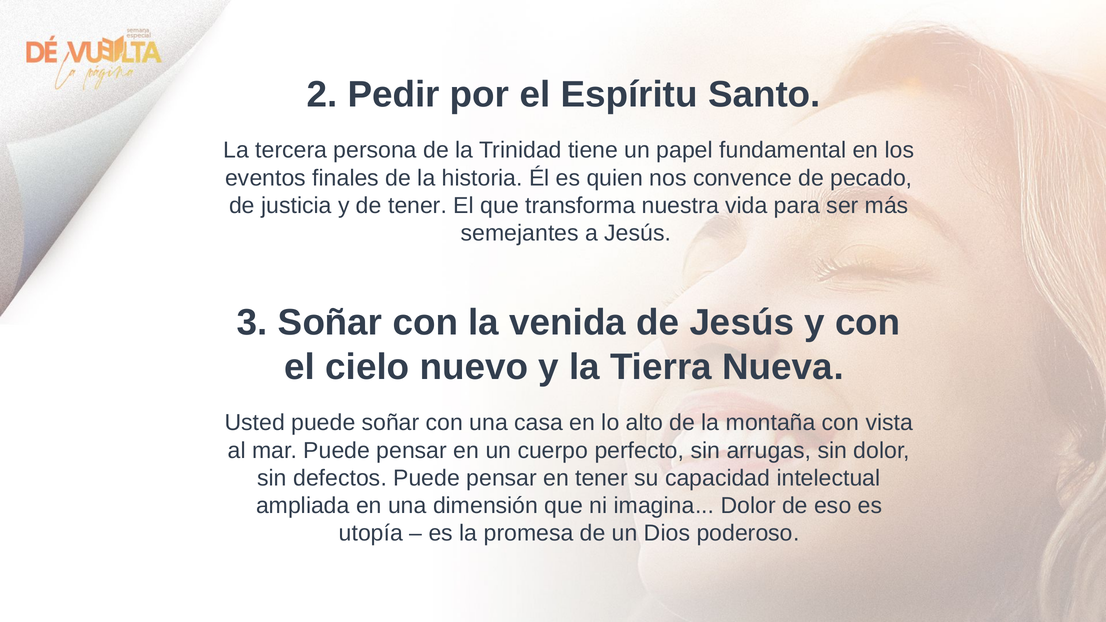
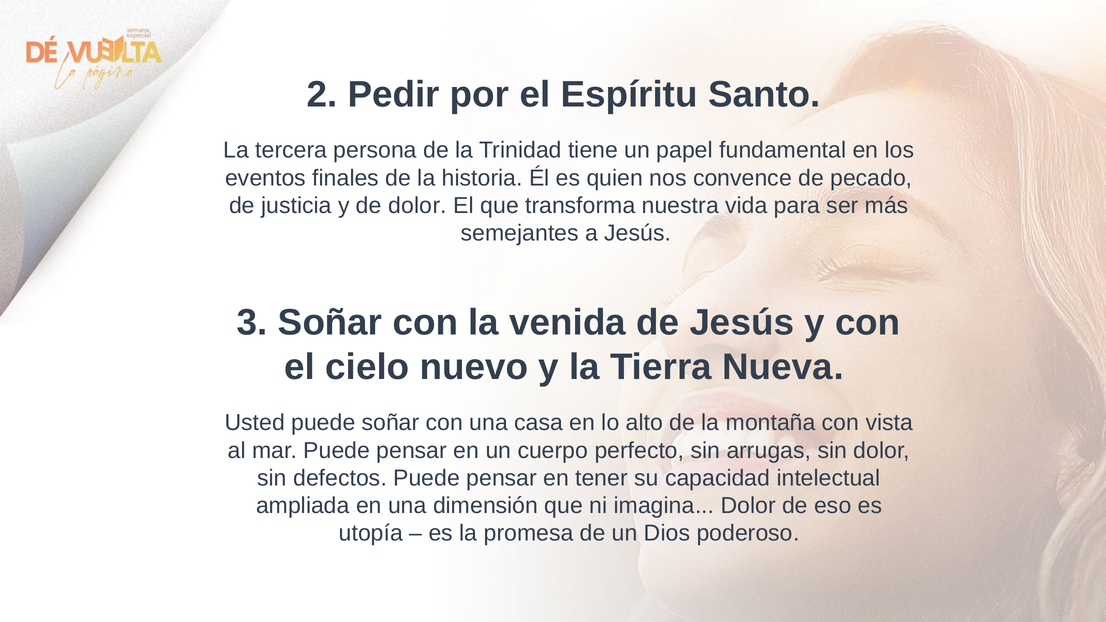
de tener: tener -> dolor
